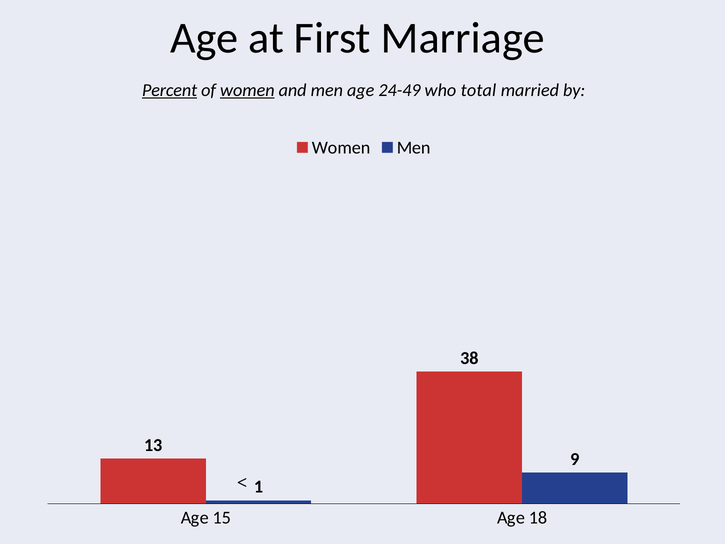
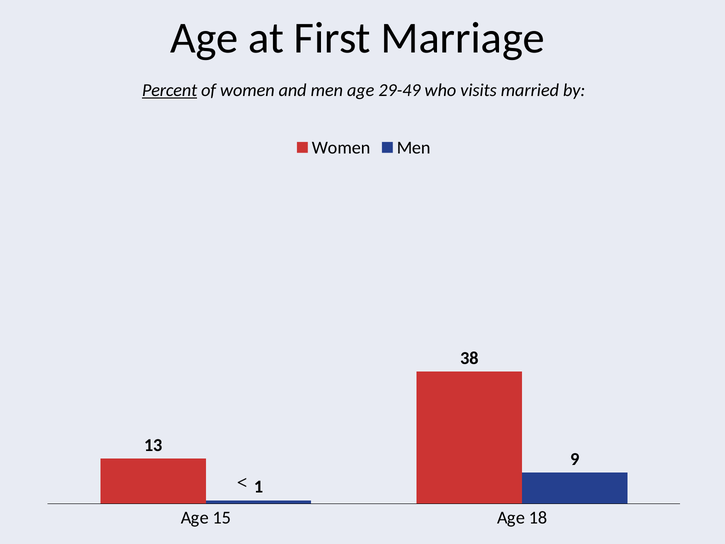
women at (247, 90) underline: present -> none
24-49: 24-49 -> 29-49
total: total -> visits
